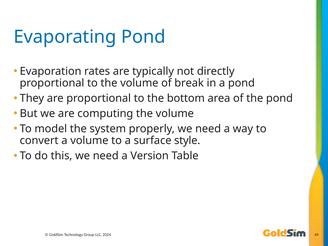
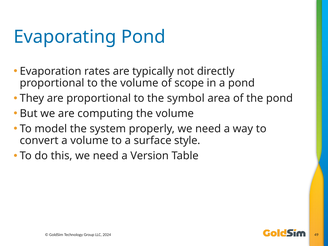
break: break -> scope
bottom: bottom -> symbol
